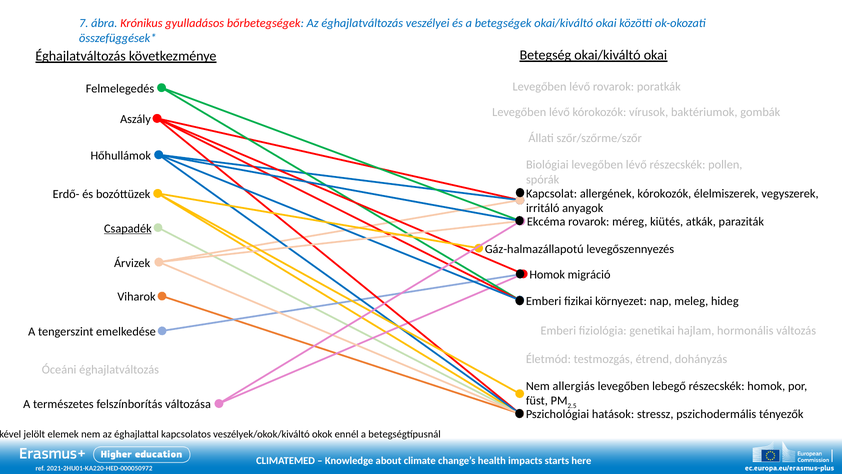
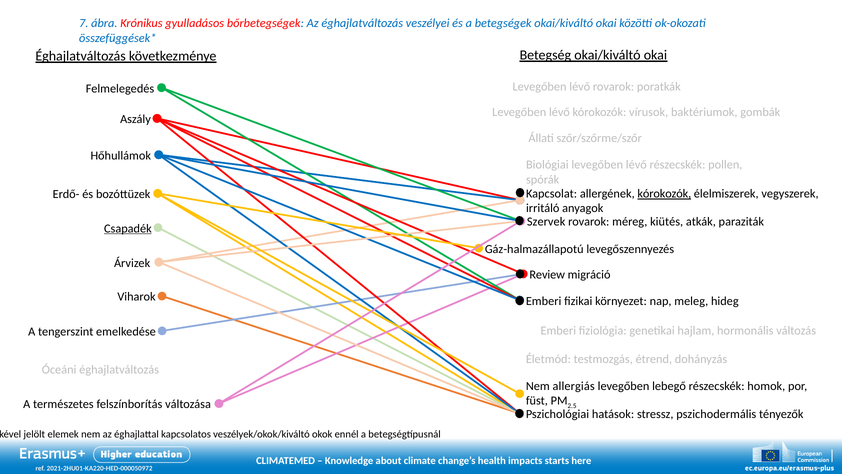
kórokozók at (664, 193) underline: none -> present
Ekcéma: Ekcéma -> Szervek
Homok at (547, 275): Homok -> Review
